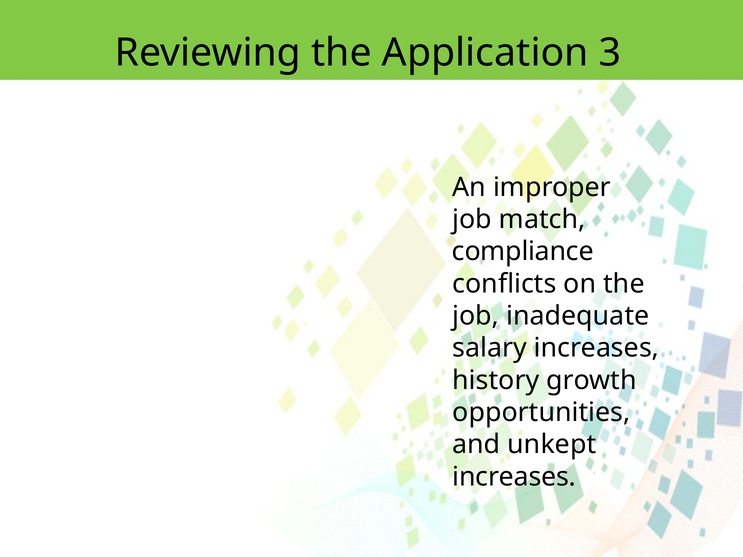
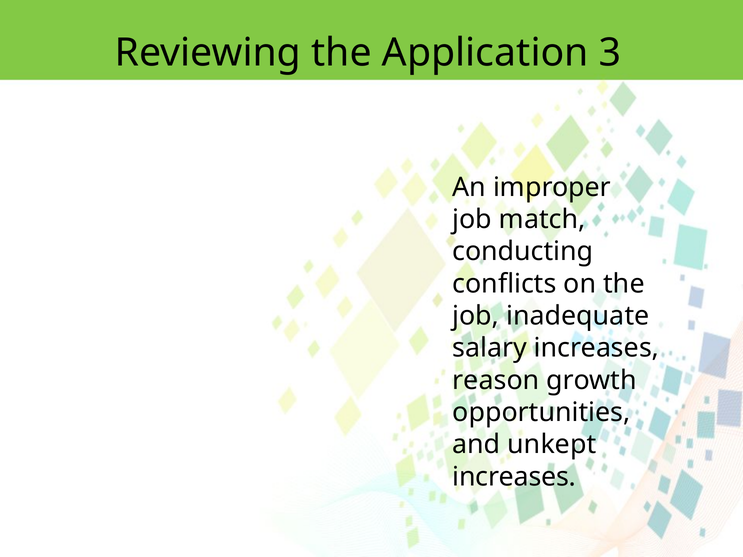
compliance: compliance -> conducting
history: history -> reason
